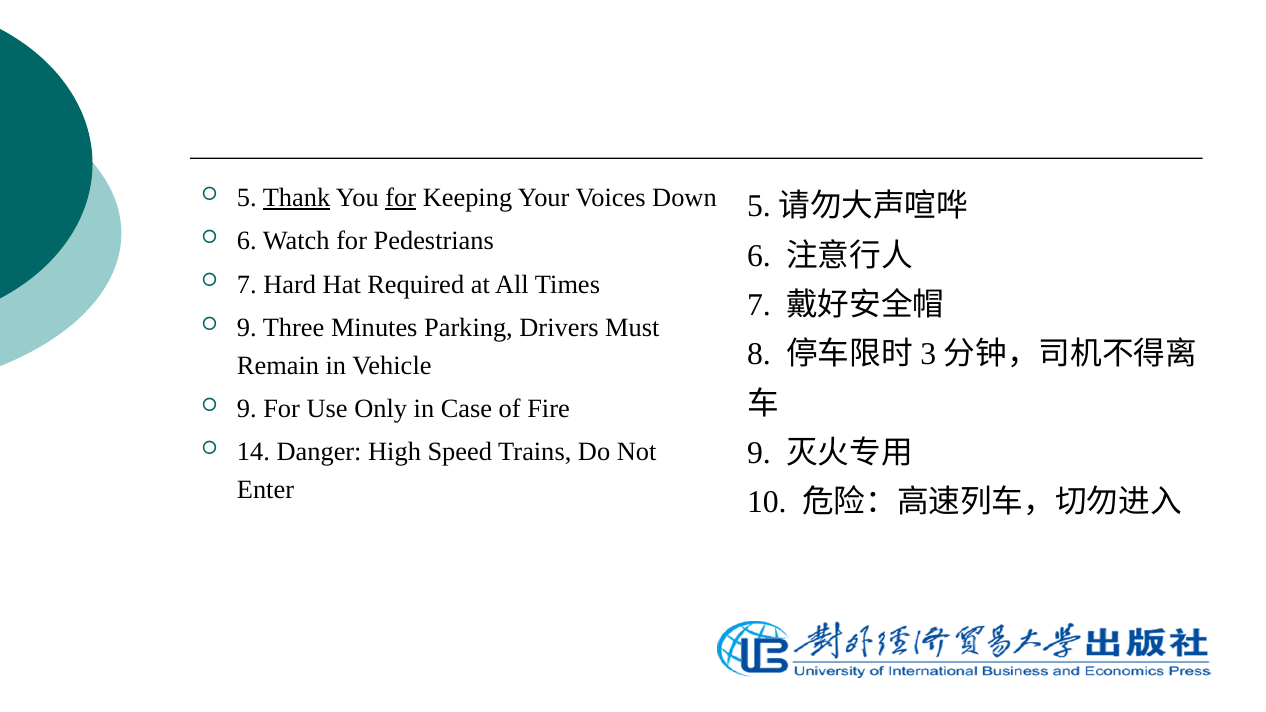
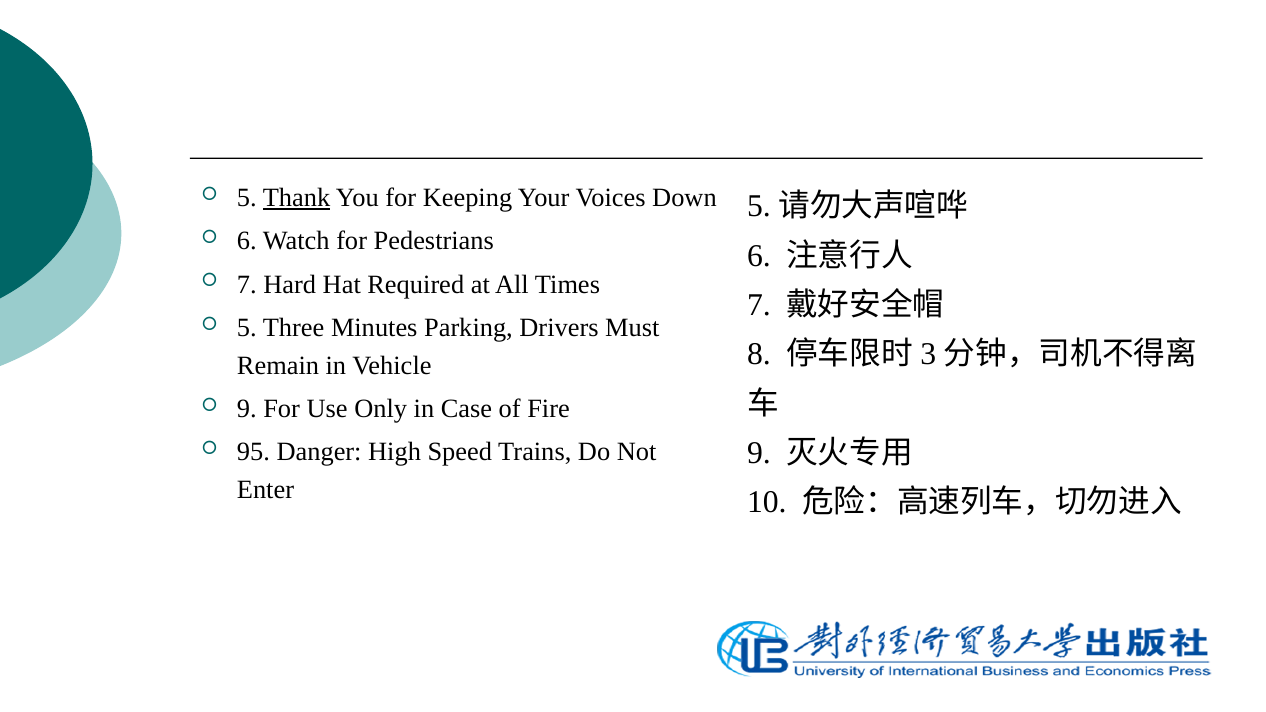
for at (401, 198) underline: present -> none
9 at (247, 328): 9 -> 5
14: 14 -> 95
